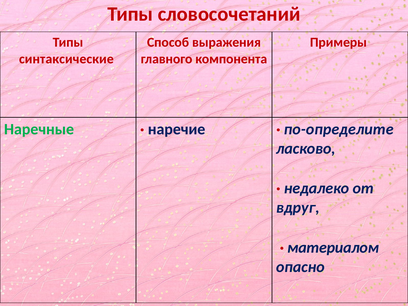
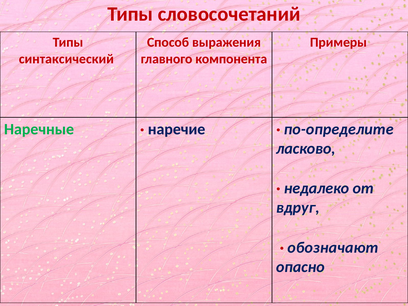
синтаксические: синтаксические -> синтаксический
материалом: материалом -> обозначают
